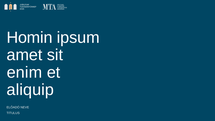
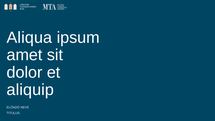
Homin: Homin -> Aliqua
enim: enim -> dolor
